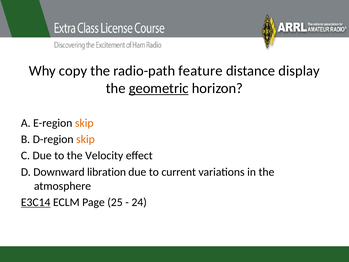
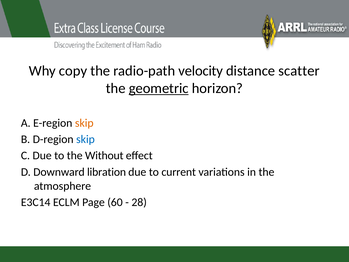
feature: feature -> velocity
display: display -> scatter
skip at (85, 139) colour: orange -> blue
Velocity: Velocity -> Without
E3C14 underline: present -> none
25: 25 -> 60
24: 24 -> 28
